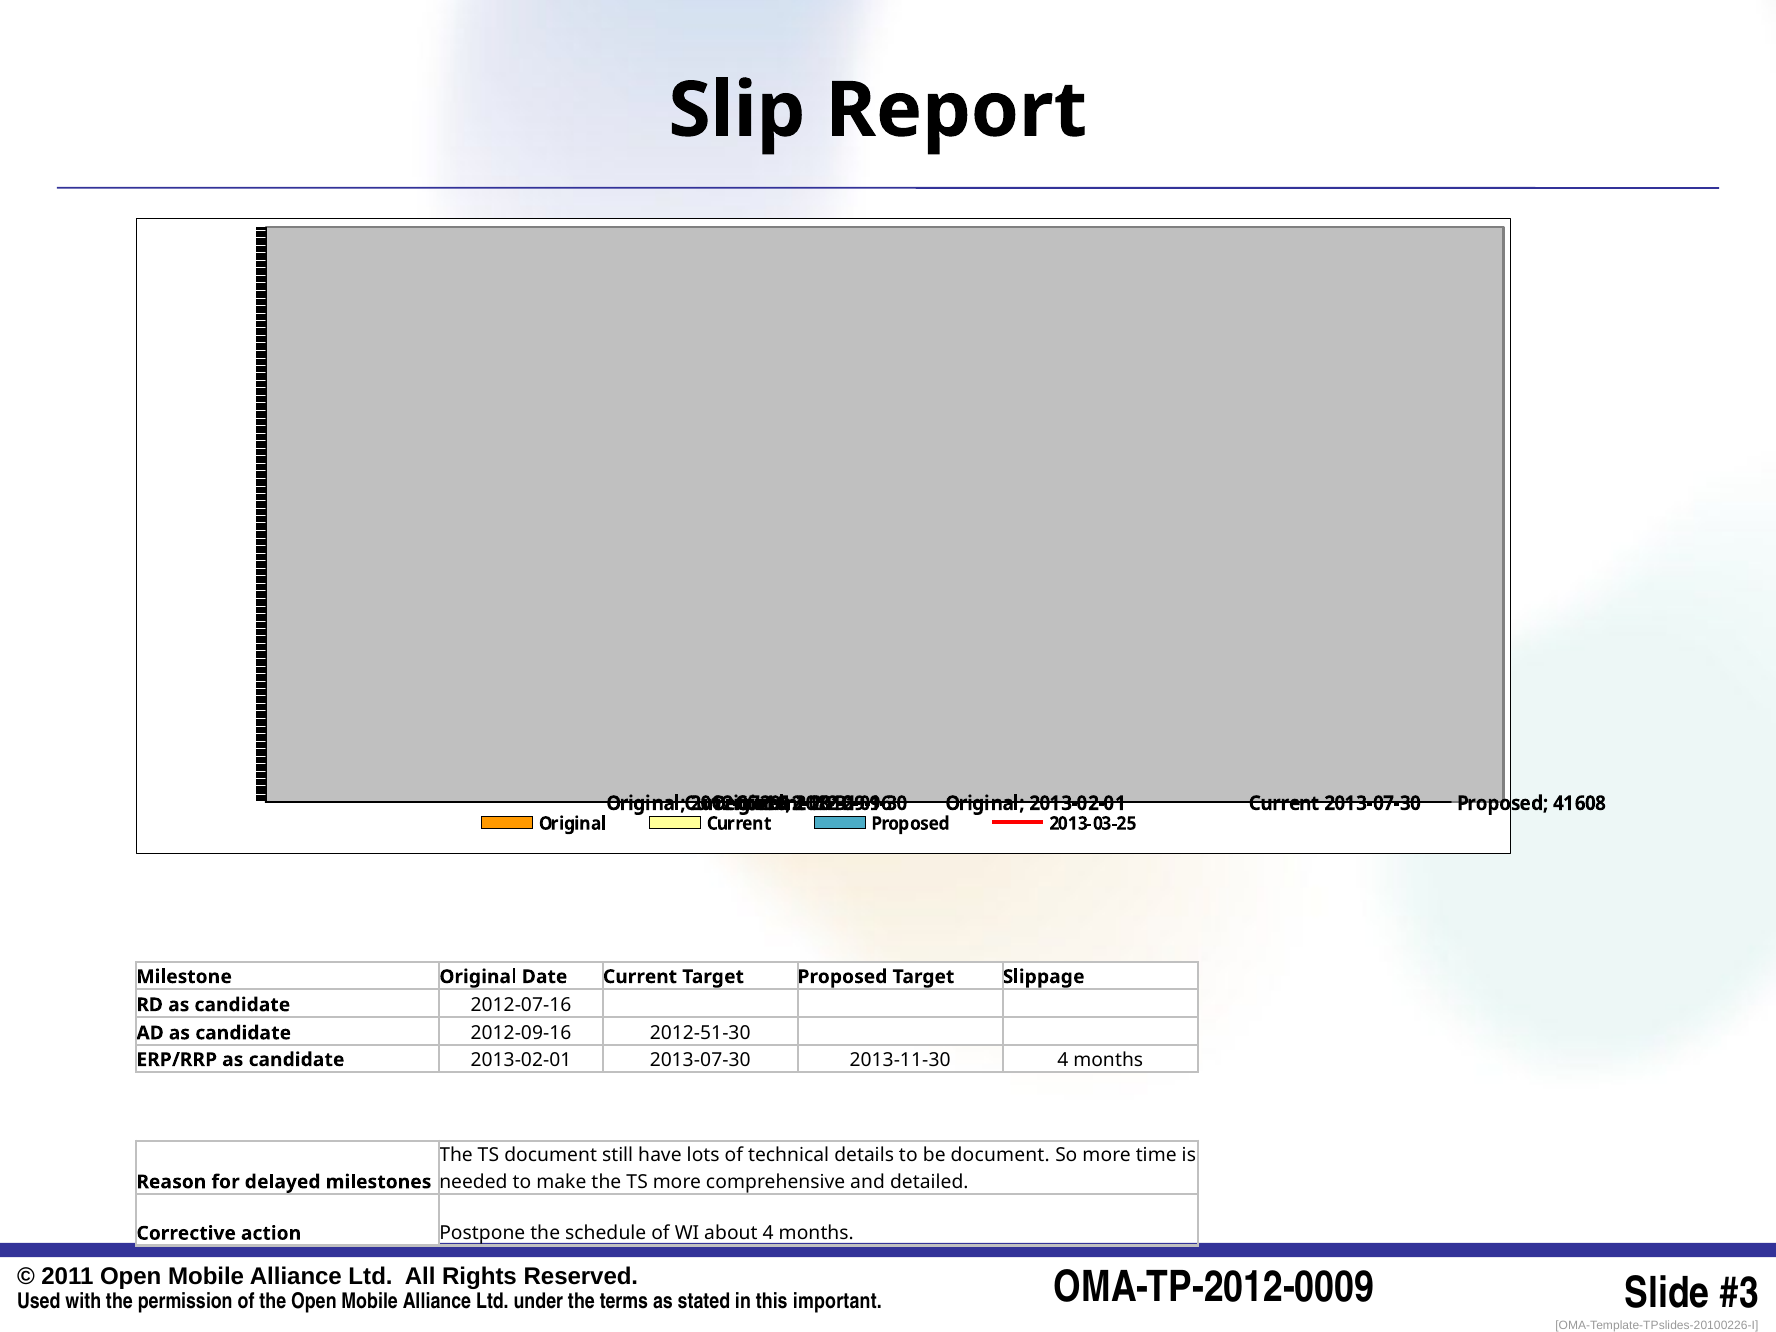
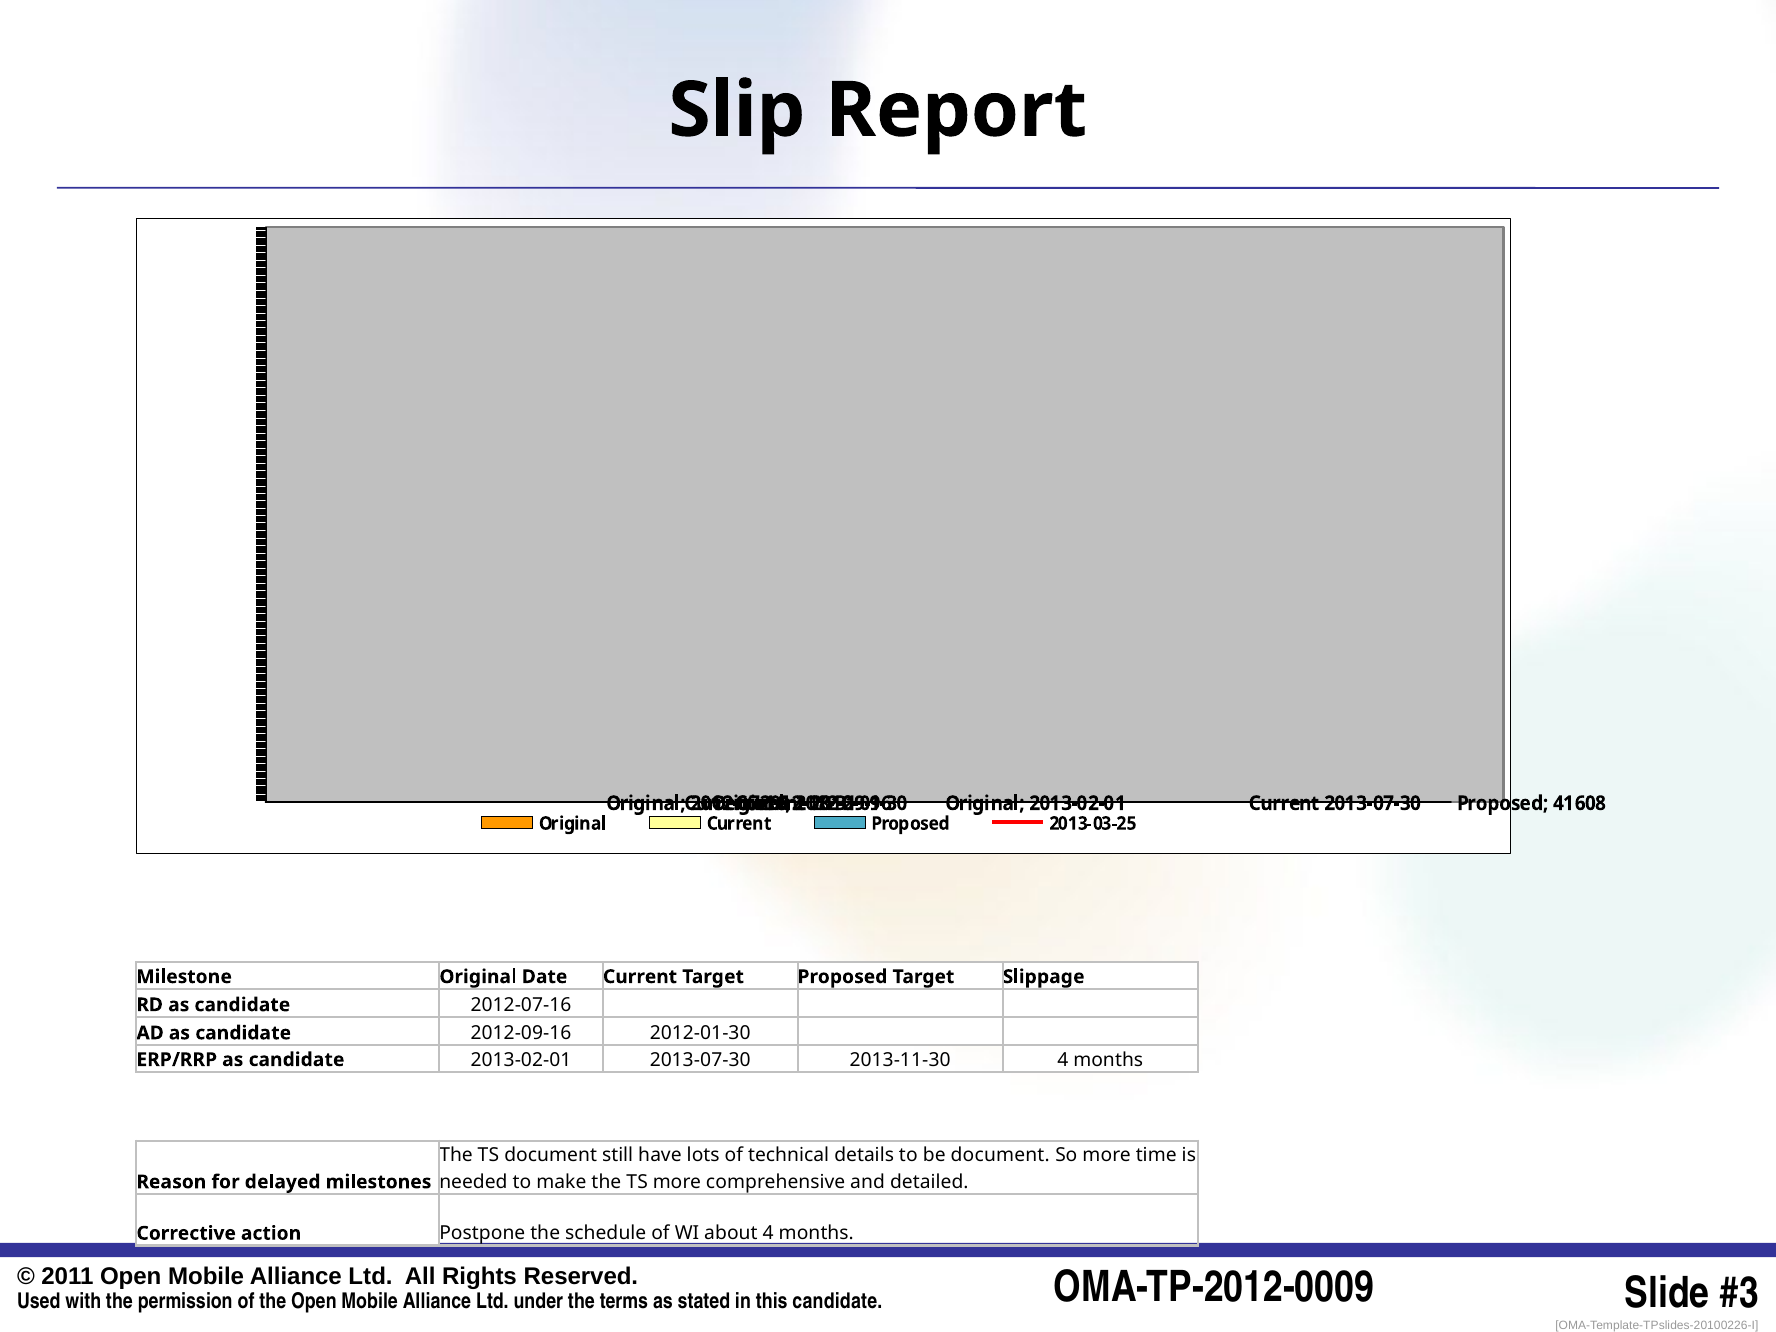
2012-51-30: 2012-51-30 -> 2012-01-30
important at (837, 1302): important -> candidate
